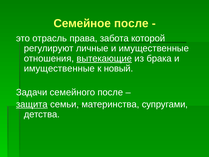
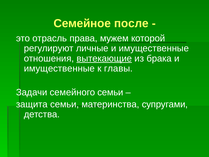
забота: забота -> мужем
новый: новый -> главы
семейного после: после -> семьи
защита underline: present -> none
